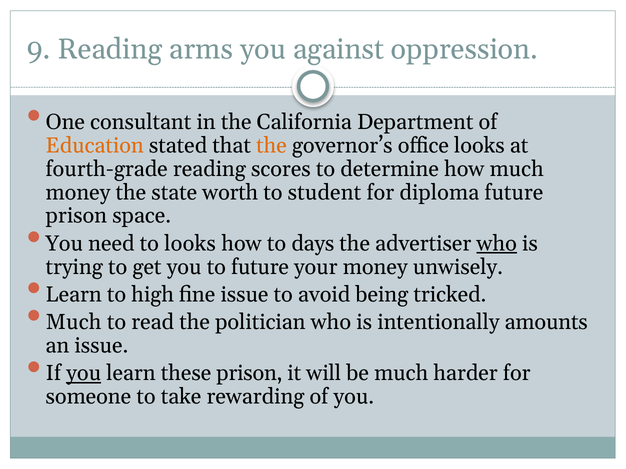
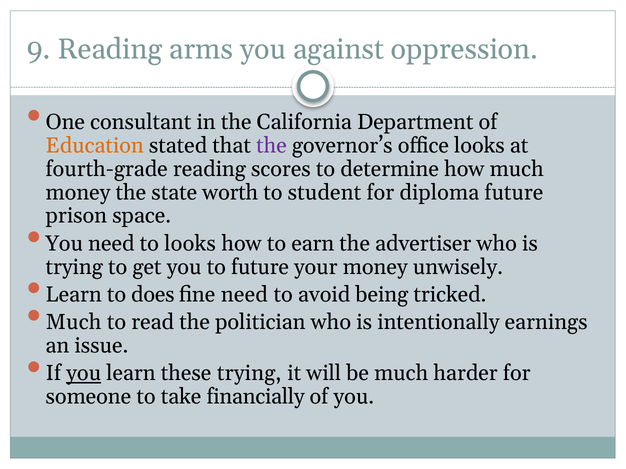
the at (271, 146) colour: orange -> purple
days: days -> earn
who at (497, 244) underline: present -> none
high: high -> does
fine issue: issue -> need
amounts: amounts -> earnings
these prison: prison -> trying
rewarding: rewarding -> financially
